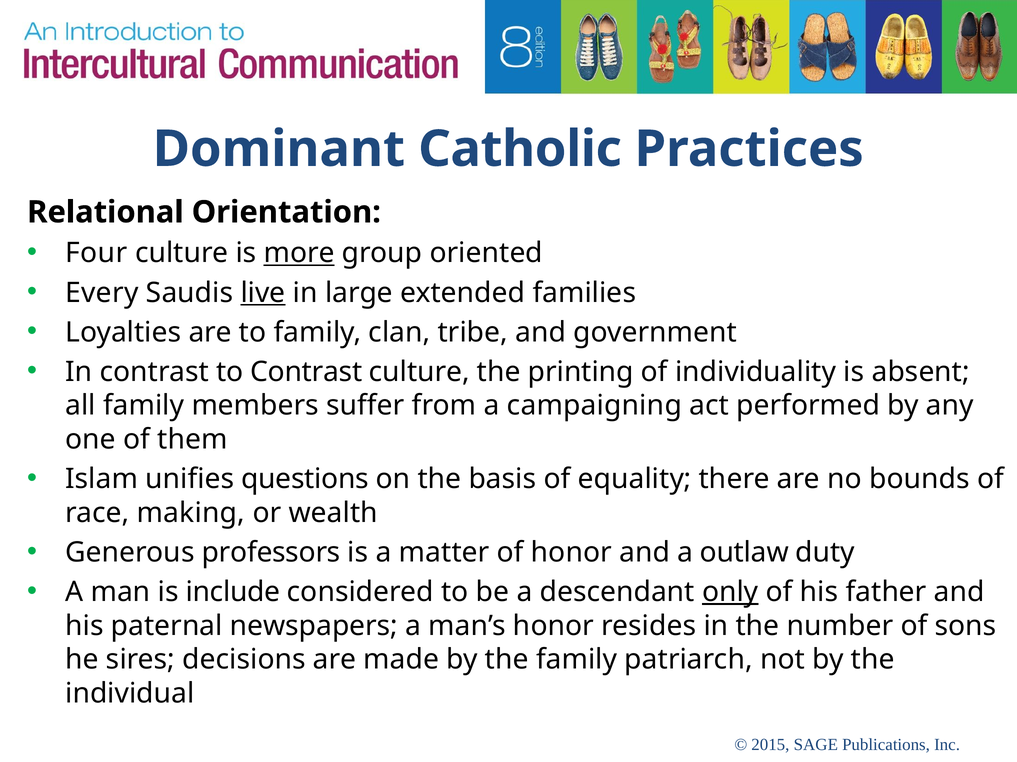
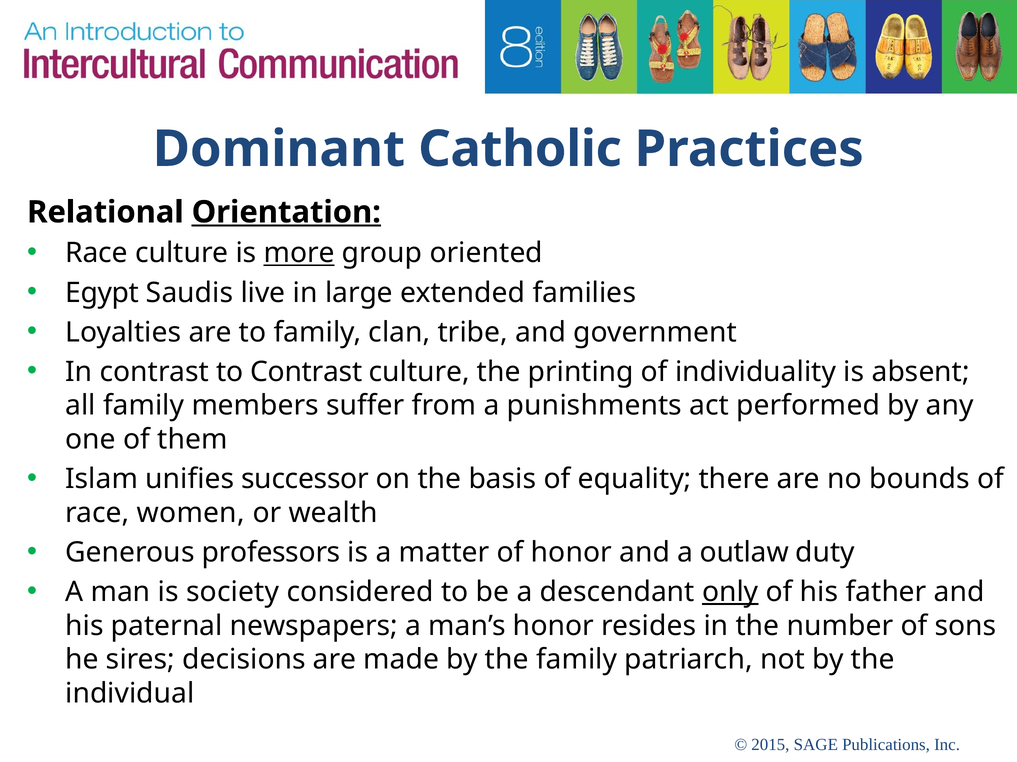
Orientation underline: none -> present
Four at (96, 253): Four -> Race
Every: Every -> Egypt
live underline: present -> none
campaigning: campaigning -> punishments
questions: questions -> successor
making: making -> women
include: include -> society
